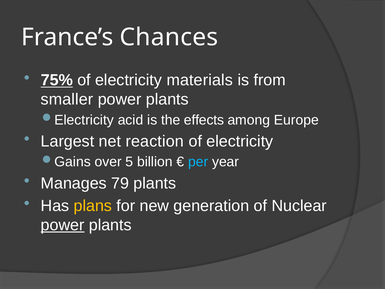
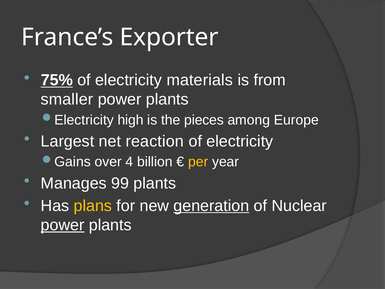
Chances: Chances -> Exporter
acid: acid -> high
effects: effects -> pieces
5: 5 -> 4
per colour: light blue -> yellow
79: 79 -> 99
generation underline: none -> present
